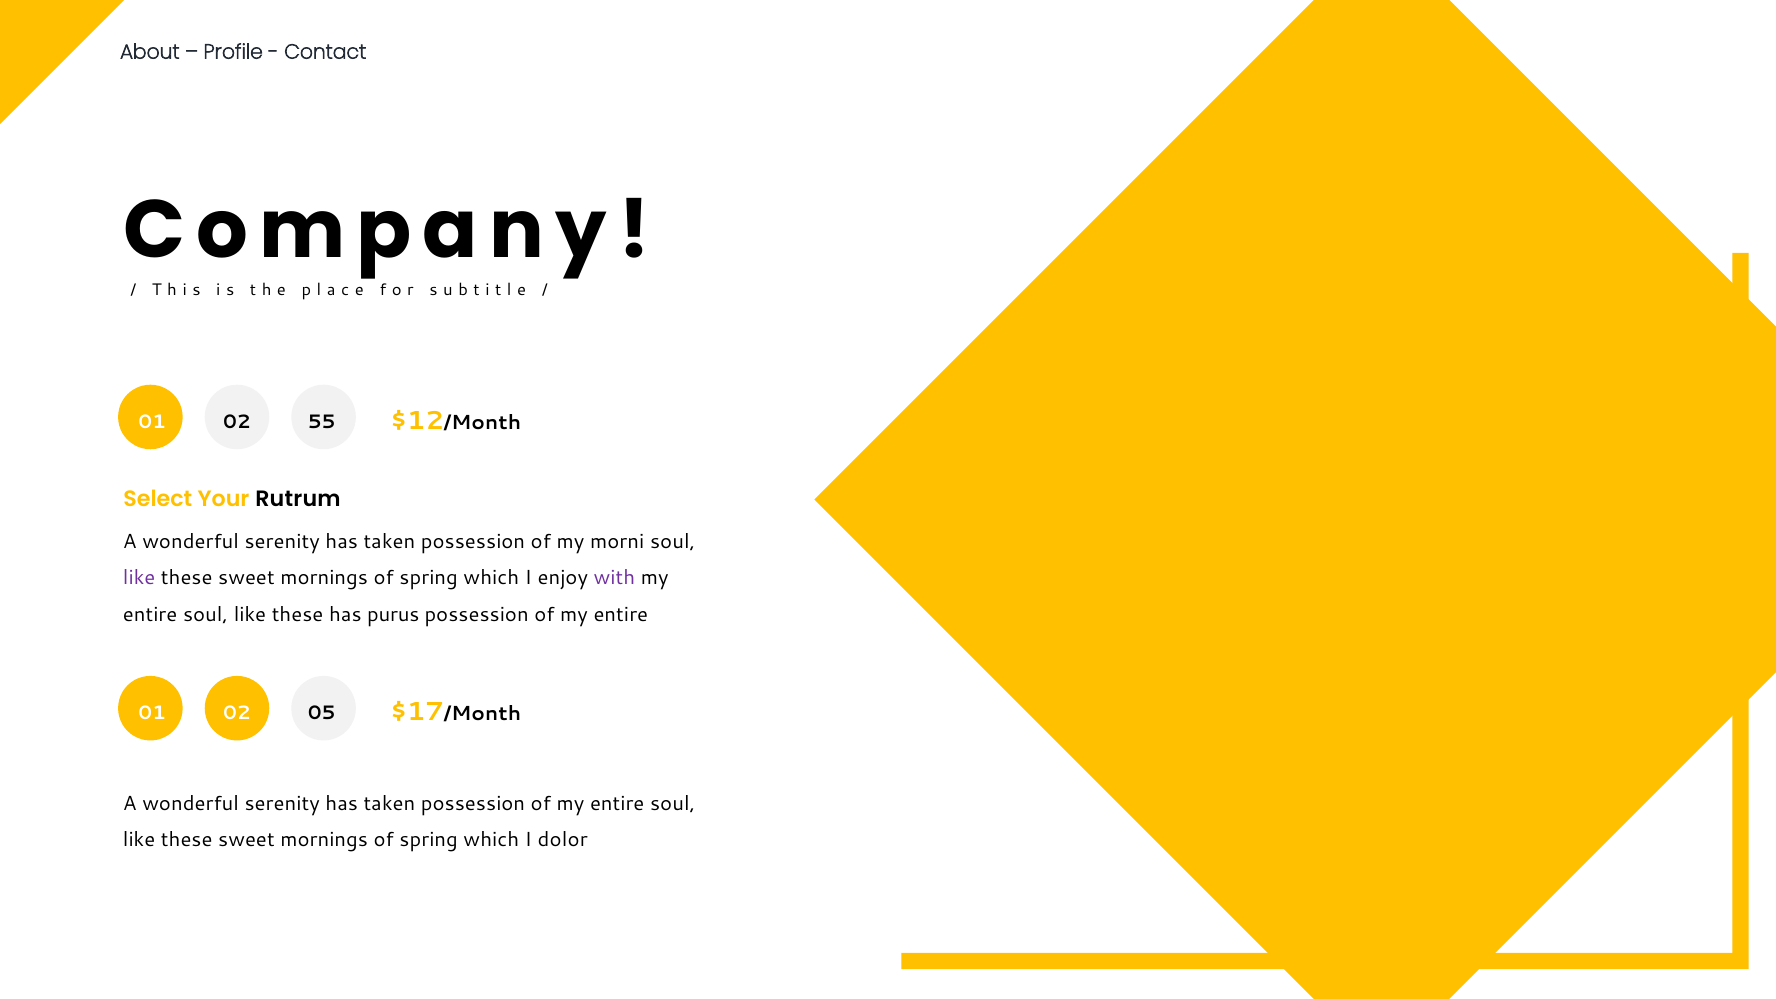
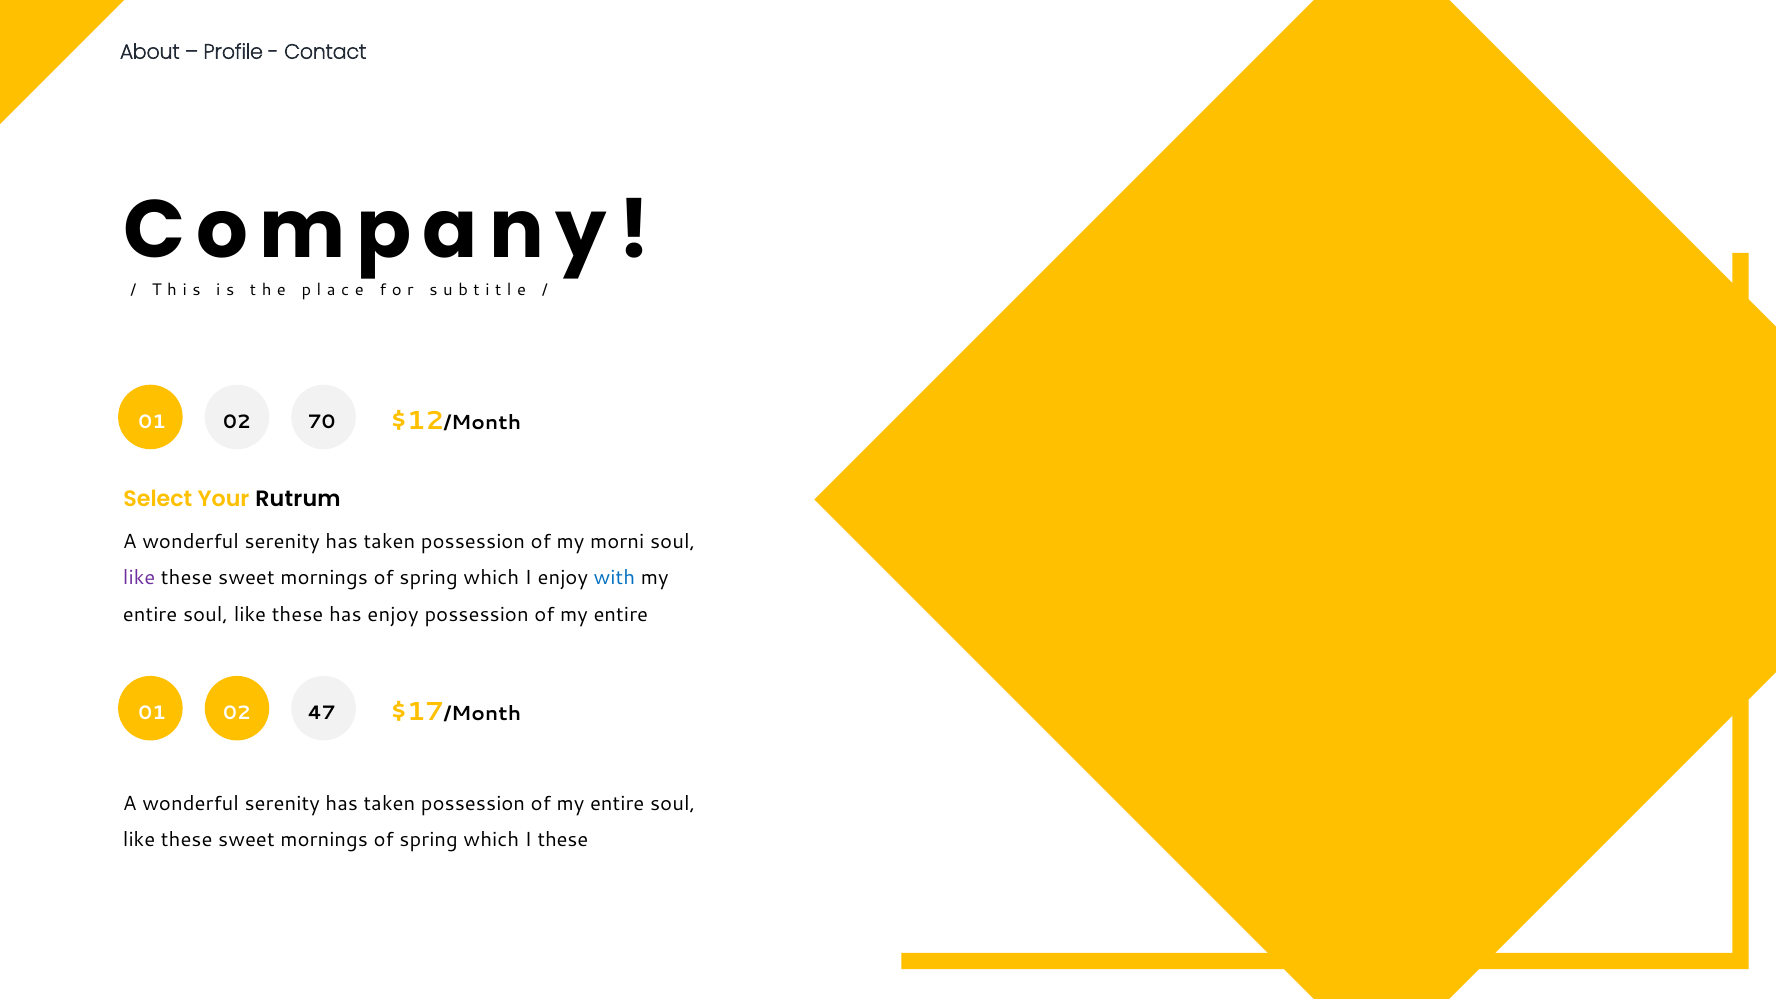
55: 55 -> 70
with colour: purple -> blue
has purus: purus -> enjoy
05: 05 -> 47
I dolor: dolor -> these
